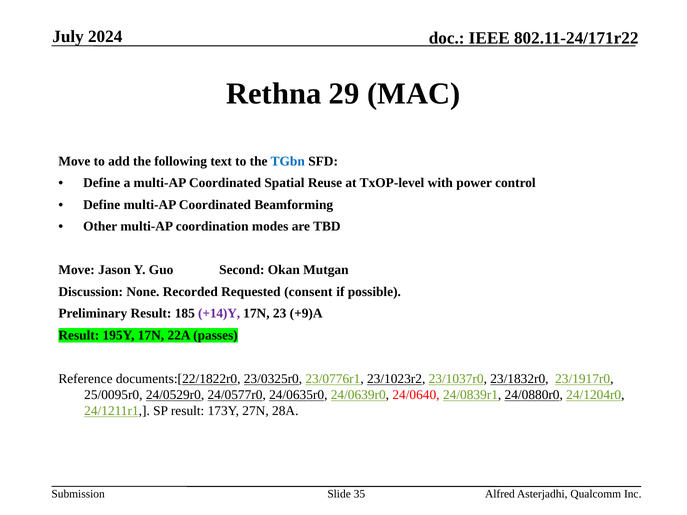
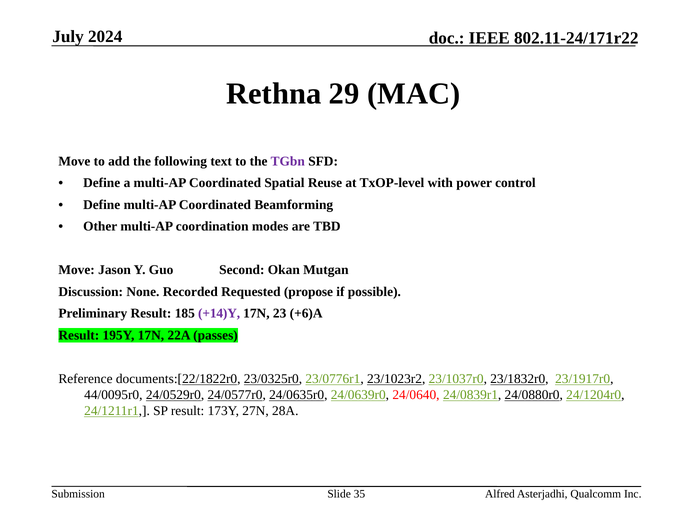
TGbn colour: blue -> purple
consent: consent -> propose
+9)A: +9)A -> +6)A
25/0095r0: 25/0095r0 -> 44/0095r0
